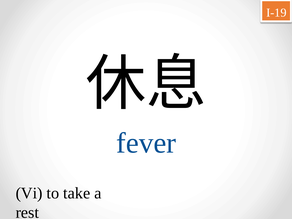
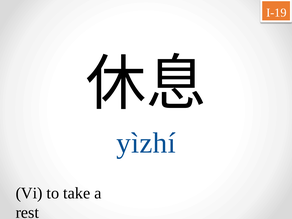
fever: fever -> yìzhí
